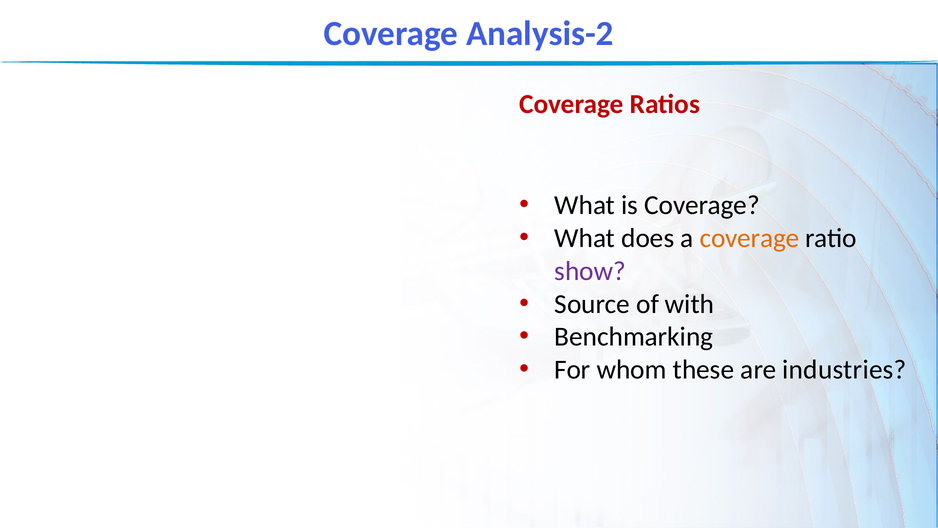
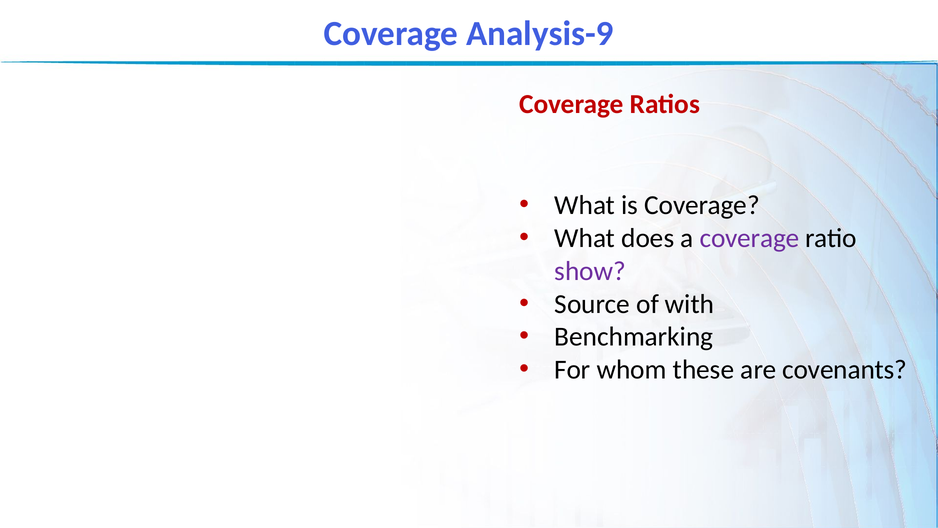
Analysis-2: Analysis-2 -> Analysis-9
coverage at (750, 238) colour: orange -> purple
industries: industries -> covenants
